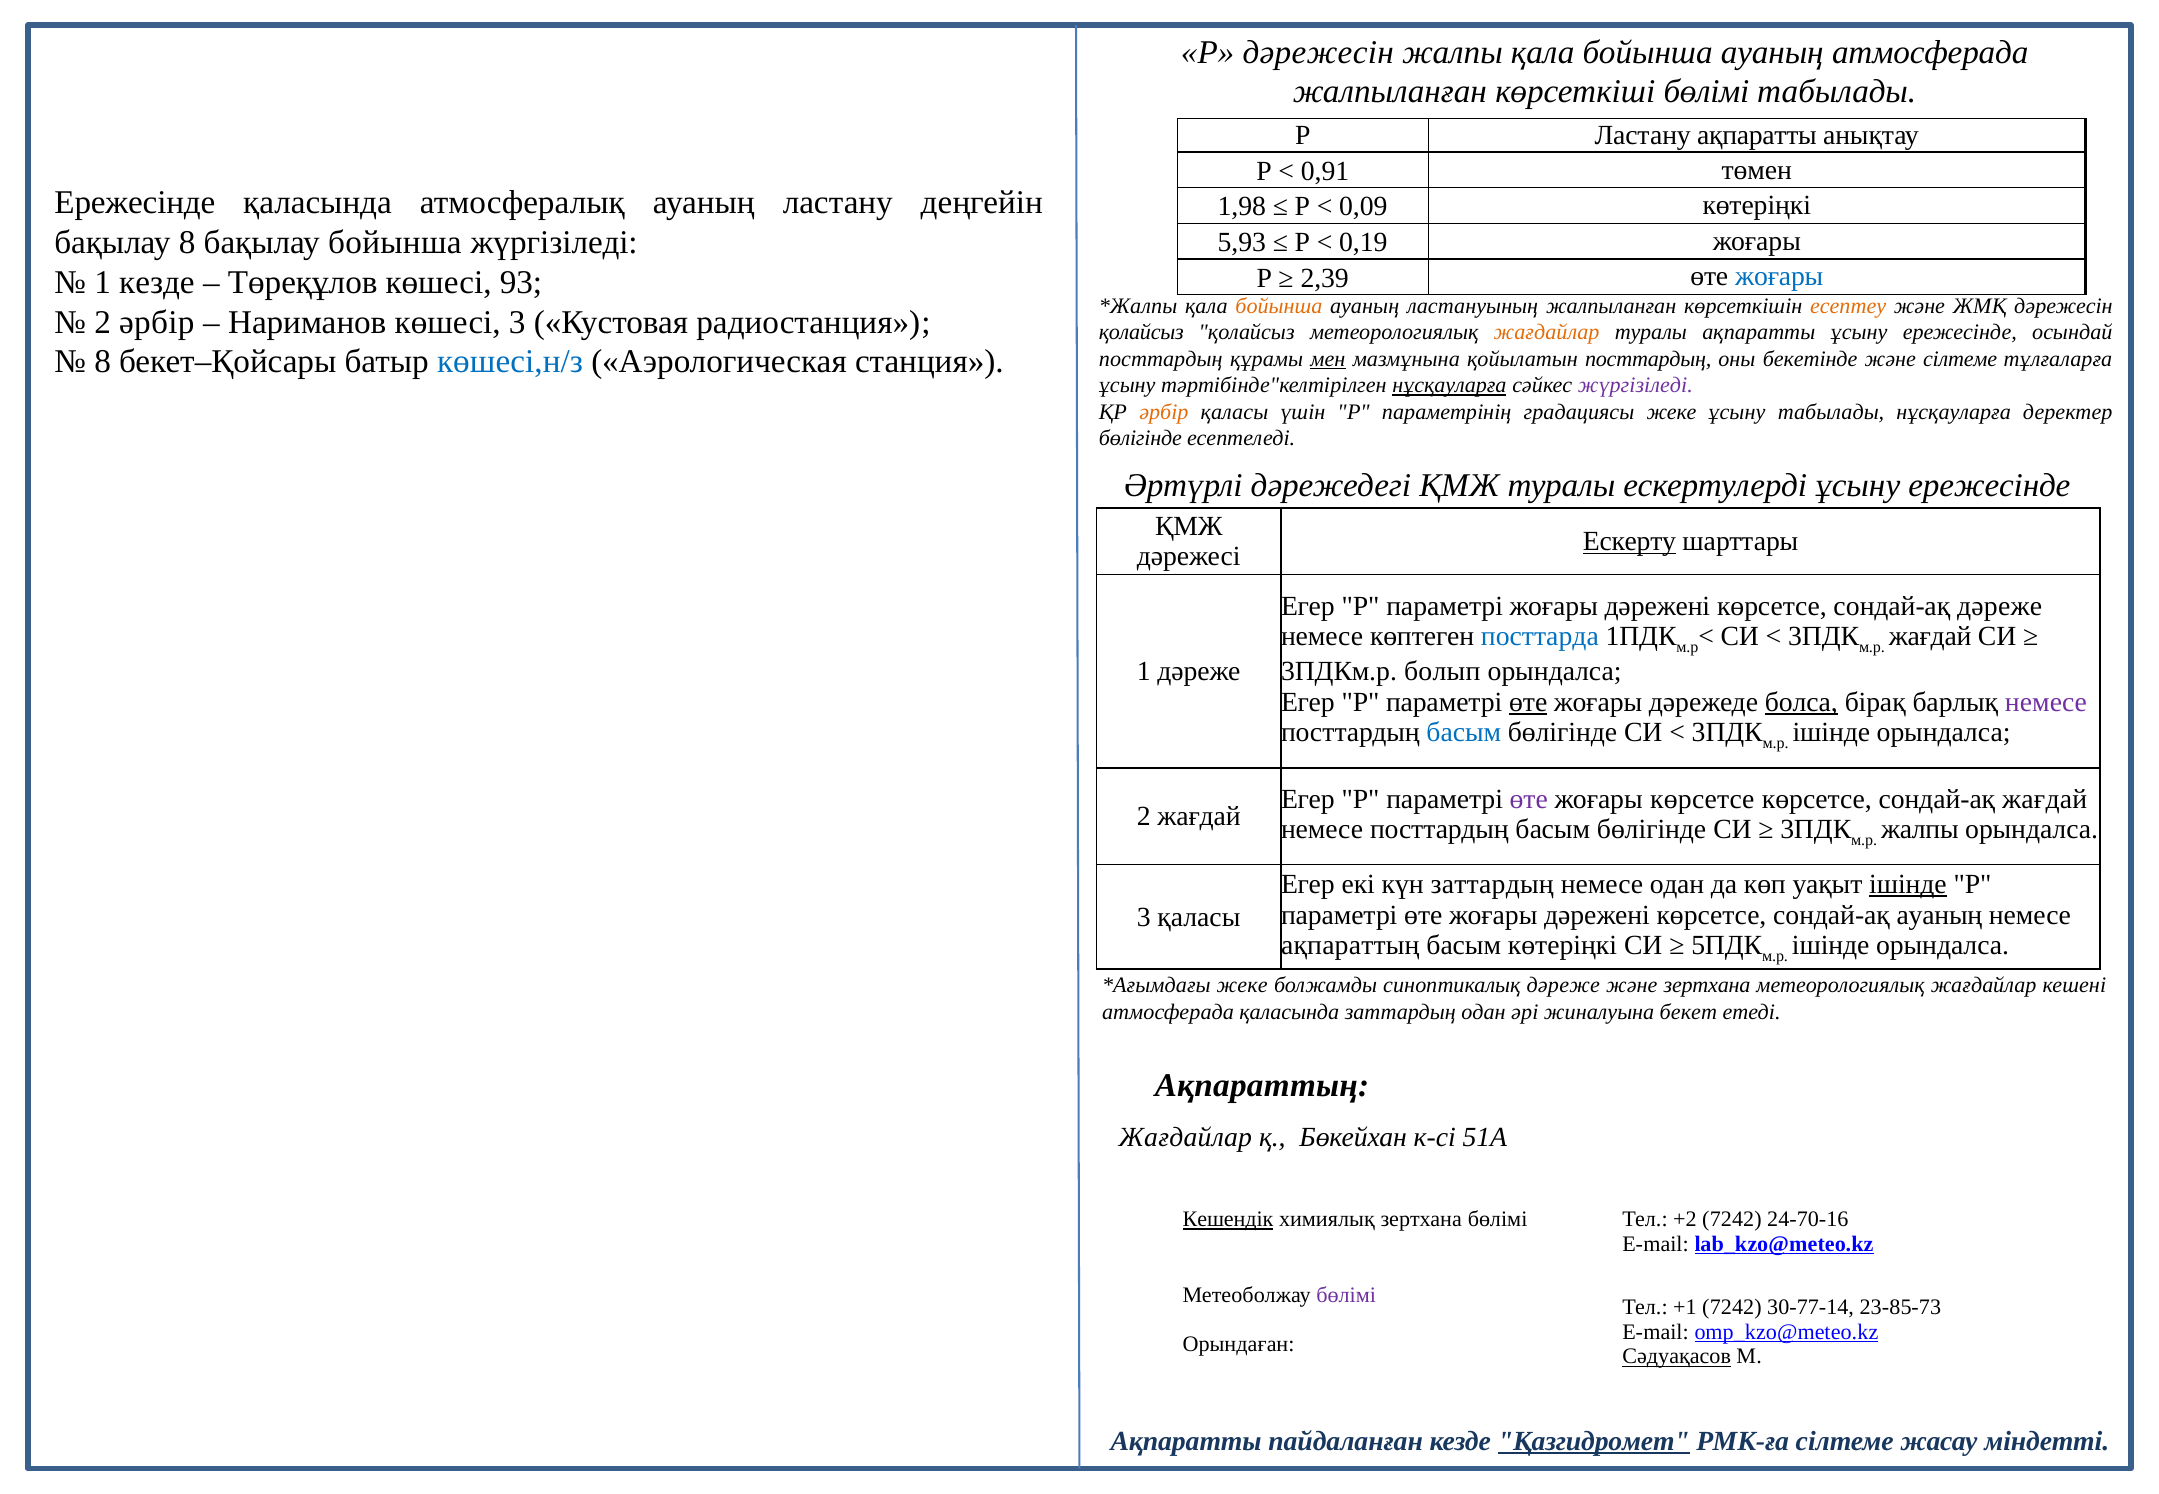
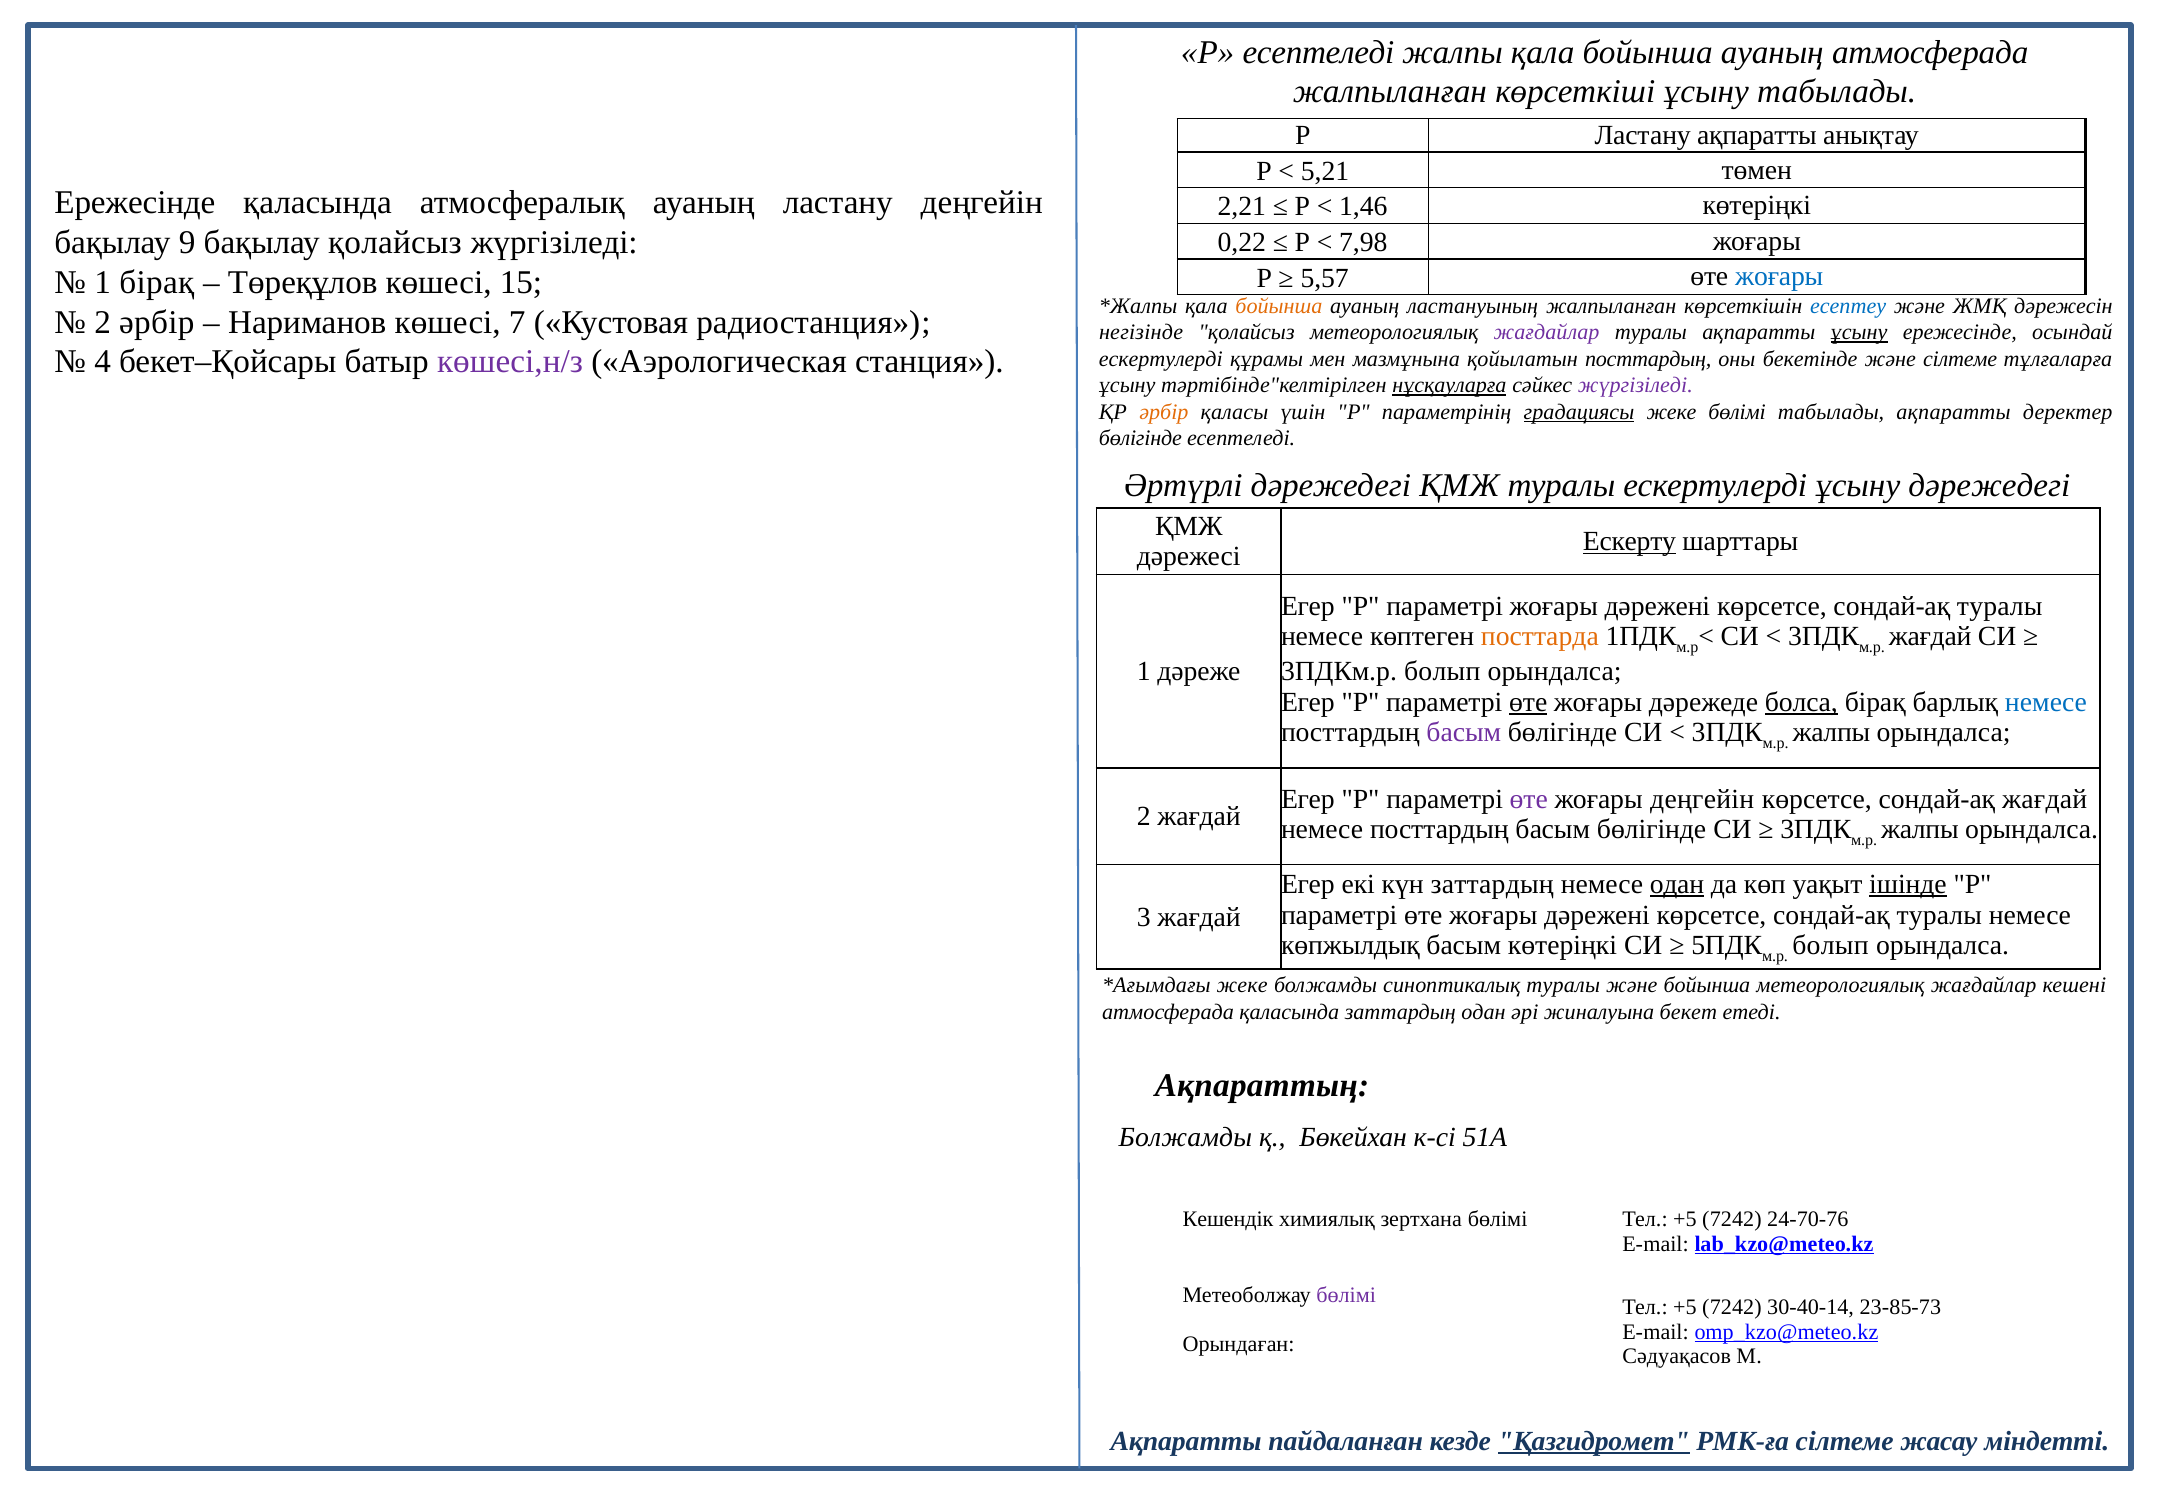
Р дәрежесін: дәрежесін -> есептеледі
көрсеткіші бөлімі: бөлімі -> ұсыну
0,91: 0,91 -> 5,21
1,98: 1,98 -> 2,21
0,09: 0,09 -> 1,46
бақылау 8: 8 -> 9
бақылау бойынша: бойынша -> қолайсыз
5,93: 5,93 -> 0,22
0,19: 0,19 -> 7,98
2,39: 2,39 -> 5,57
1 кезде: кезде -> бірақ
93: 93 -> 15
есептеу colour: orange -> blue
көшесі 3: 3 -> 7
қолайсыз at (1141, 333): қолайсыз -> негізінде
жағдайлар at (1547, 333) colour: orange -> purple
ұсыну at (1859, 333) underline: none -> present
8 at (103, 362): 8 -> 4
көшесі,н/з colour: blue -> purple
посттардың at (1161, 359): посттардың -> ескертулерді
мен underline: present -> none
градациясы underline: none -> present
жеке ұсыну: ұсыну -> бөлімі
табылады нұсқауларға: нұсқауларға -> ақпаратты
ескертулерді ұсыну ережесінде: ережесінде -> дәрежедегі
дәреже at (2000, 606): дәреже -> туралы
посттарда colour: blue -> orange
немесе at (2046, 702) colour: purple -> blue
басым at (1464, 733) colour: blue -> purple
ішінде at (1831, 733): ішінде -> жалпы
жоғары көрсетсе: көрсетсе -> деңгейін
одан at (1677, 885) underline: none -> present
ауаның at (1939, 915): ауаның -> туралы
3 қаласы: қаласы -> жағдай
ақпараттың at (1350, 946): ақпараттың -> көпжылдық
ішінде at (1831, 946): ішінде -> болып
синоптикалық дәреже: дәреже -> туралы
және зертхана: зертхана -> бойынша
Жағдайлар at (1185, 1138): Жағдайлар -> Болжамды
Кешендік underline: present -> none
бөлімі Тел +2: +2 -> +5
24-70-16: 24-70-16 -> 24-70-76
+1 at (1685, 1308): +1 -> +5
30-77-14: 30-77-14 -> 30-40-14
Сәдуақасов underline: present -> none
